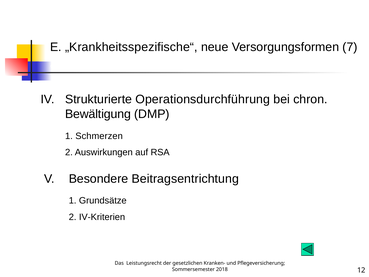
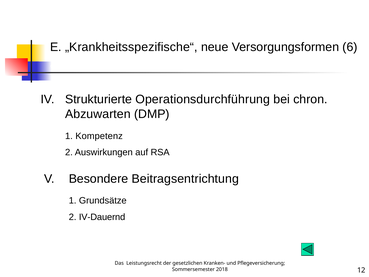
7: 7 -> 6
Bewältigung: Bewältigung -> Abzuwarten
Schmerzen: Schmerzen -> Kompetenz
IV-Kriterien: IV-Kriterien -> IV-Dauernd
